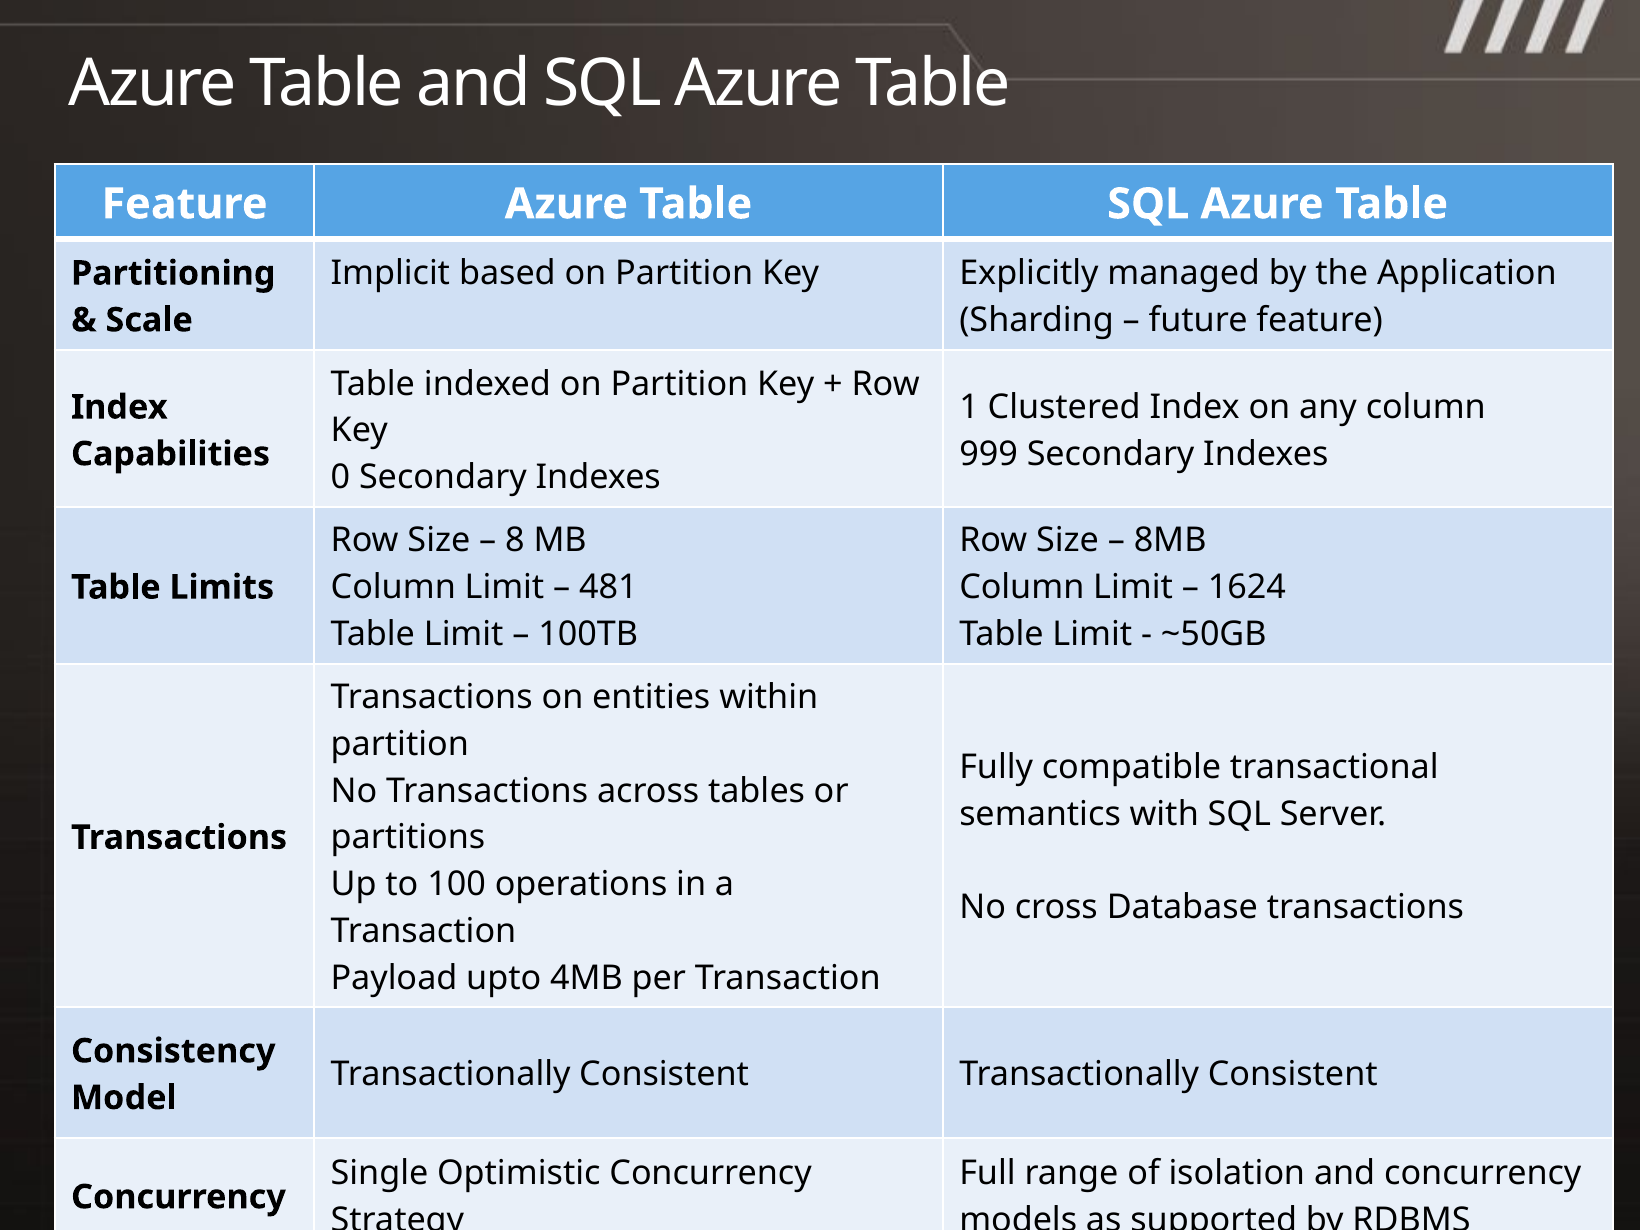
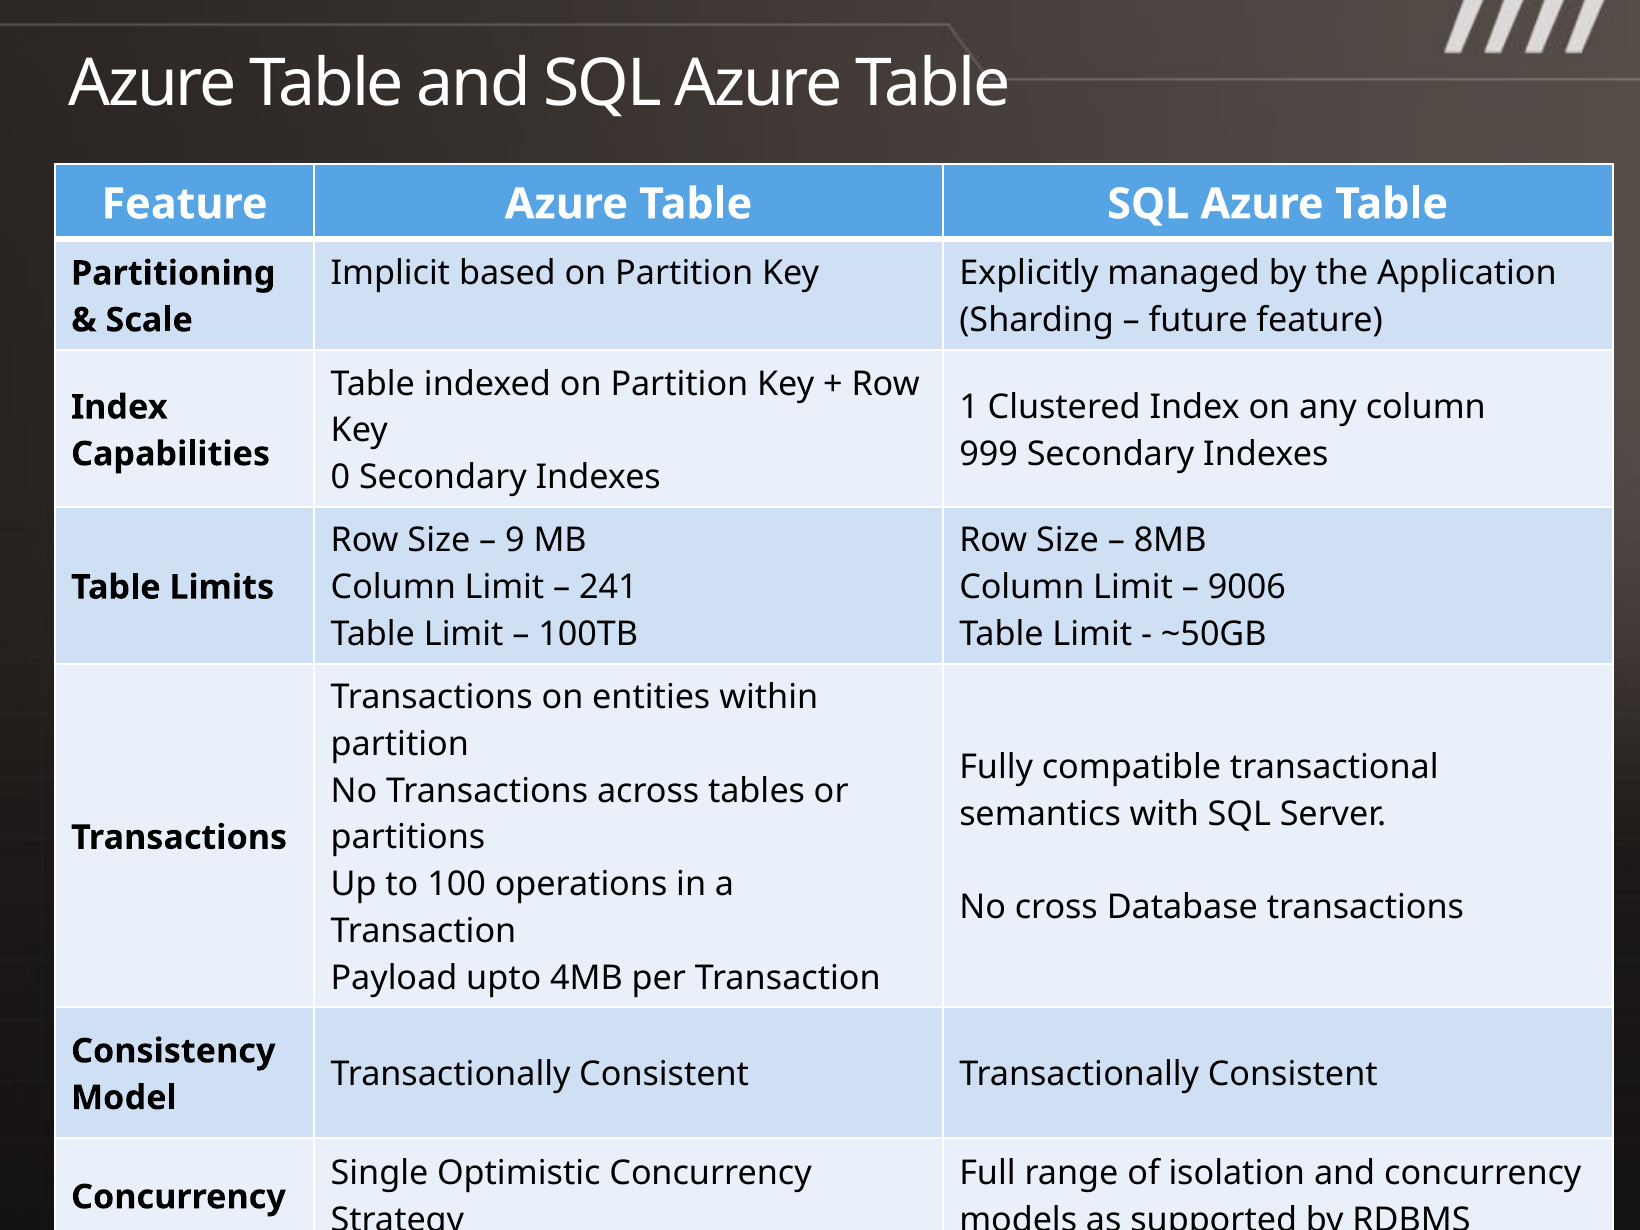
8: 8 -> 9
481: 481 -> 241
1624: 1624 -> 9006
